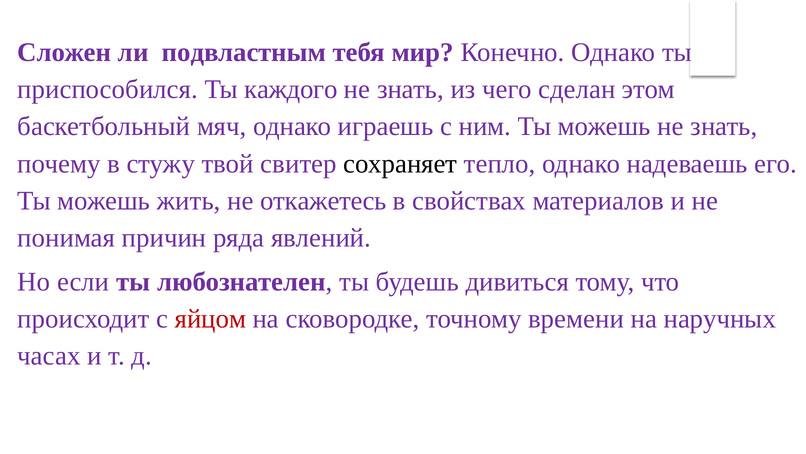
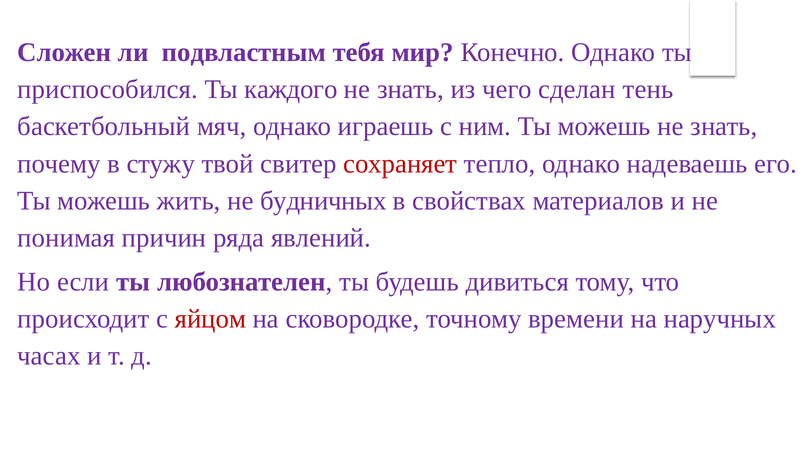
этом: этом -> тень
сохраняет colour: black -> red
откажетесь: откажетесь -> будничных
